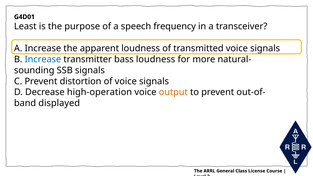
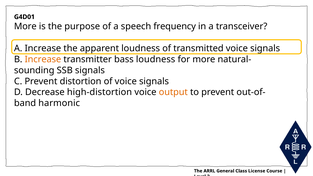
Least at (25, 26): Least -> More
Increase at (43, 59) colour: blue -> orange
high-operation: high-operation -> high-distortion
displayed: displayed -> harmonic
